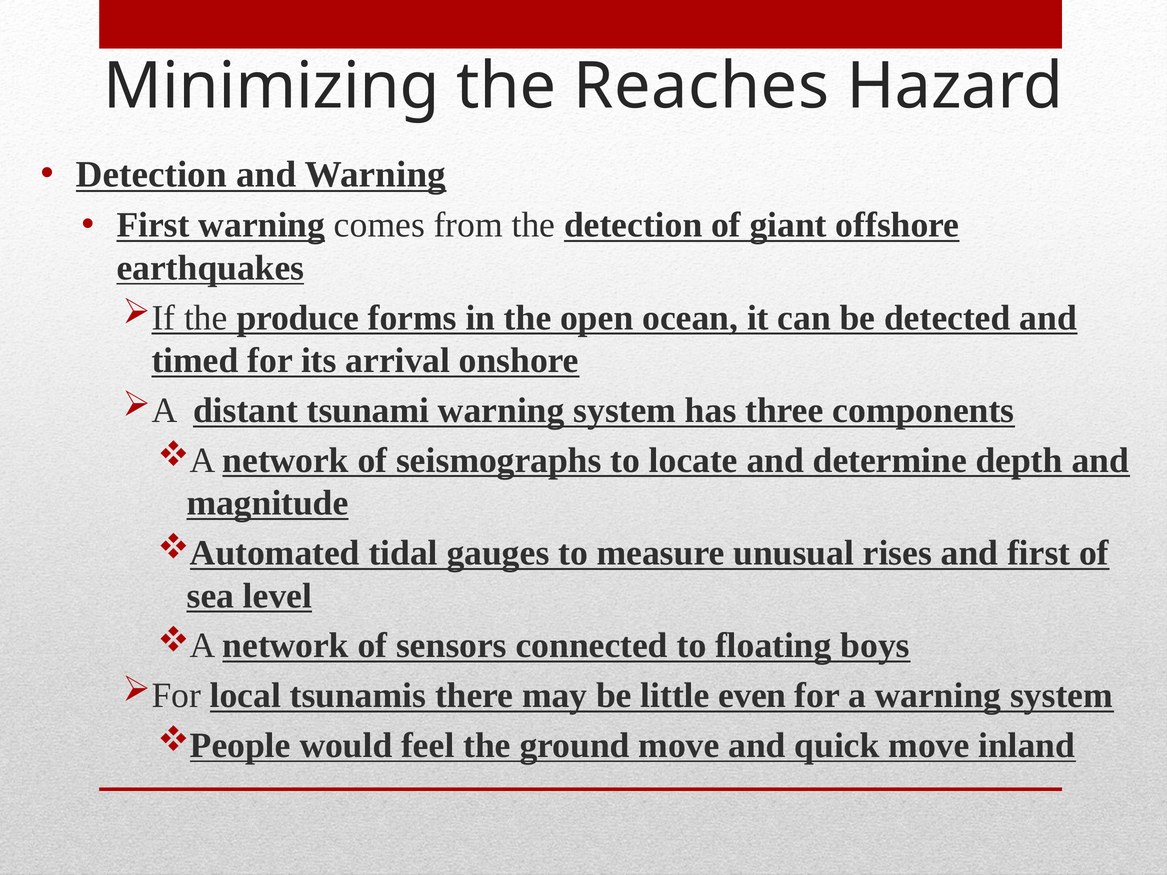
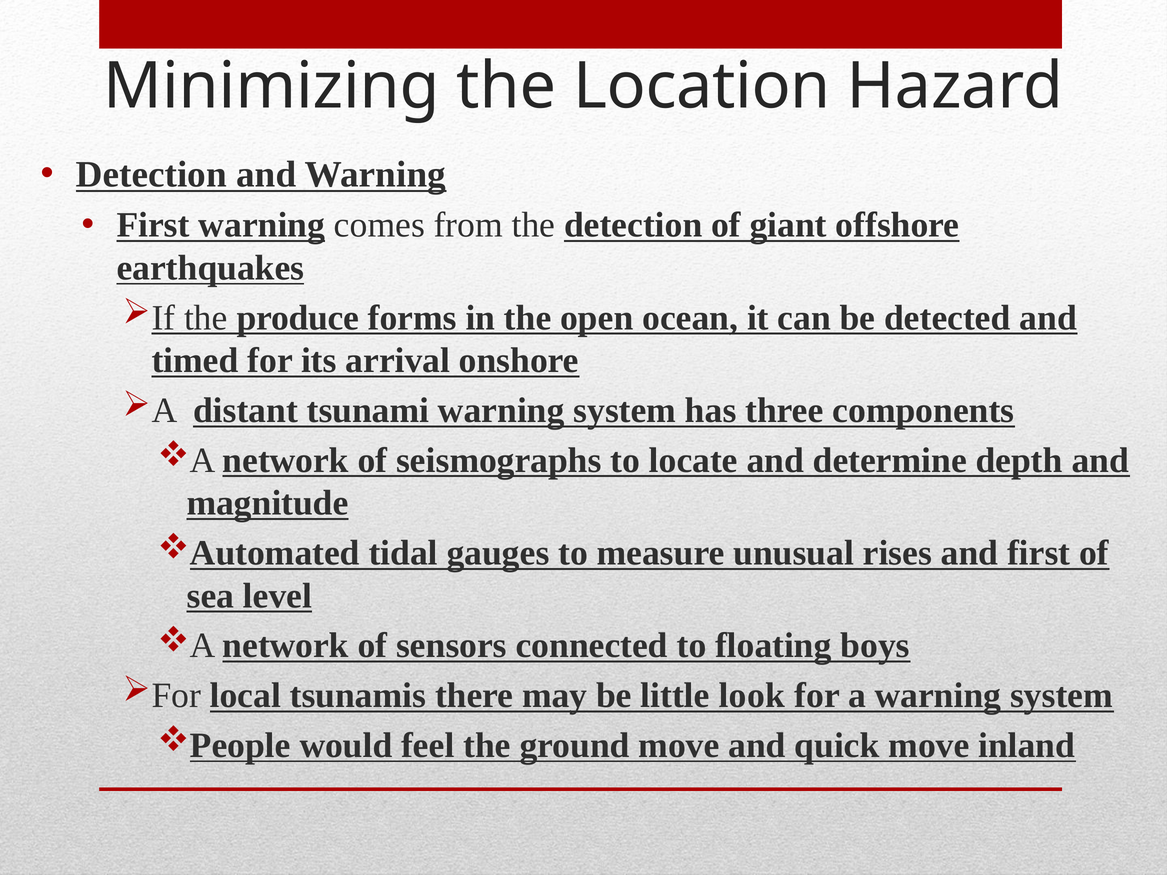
Reaches: Reaches -> Location
even: even -> look
